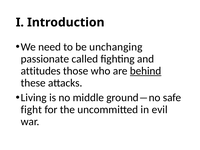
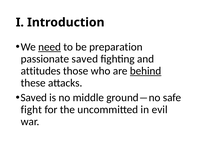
need underline: none -> present
unchanging: unchanging -> preparation
passionate called: called -> saved
Living at (34, 98): Living -> Saved
